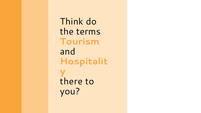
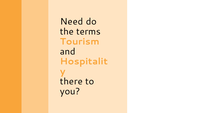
Think: Think -> Need
